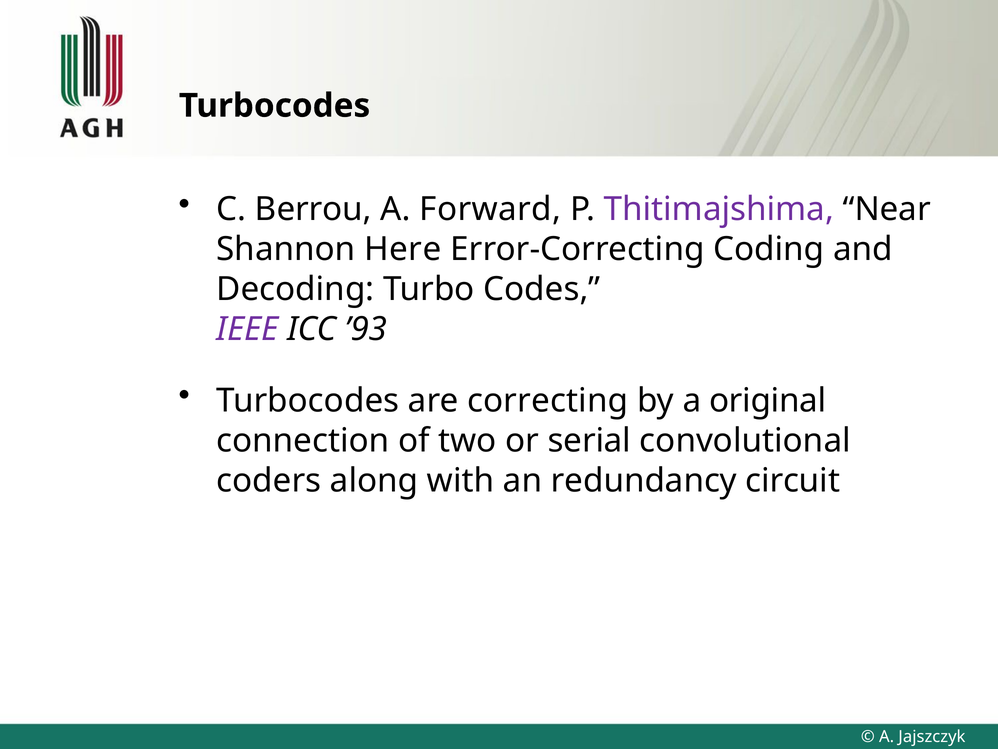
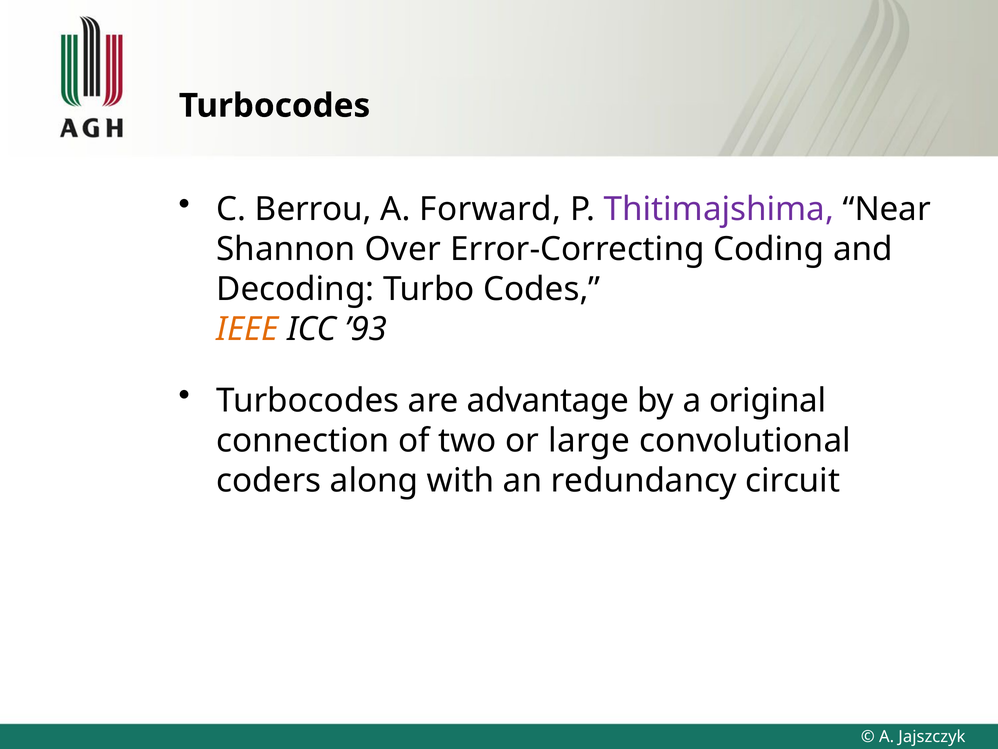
Here: Here -> Over
IEEE colour: purple -> orange
correcting: correcting -> advantage
serial: serial -> large
